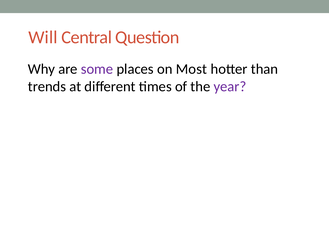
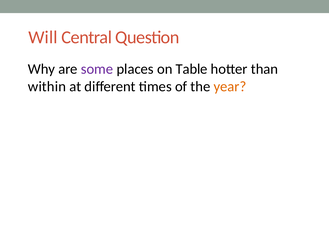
Most: Most -> Table
trends: trends -> within
year colour: purple -> orange
